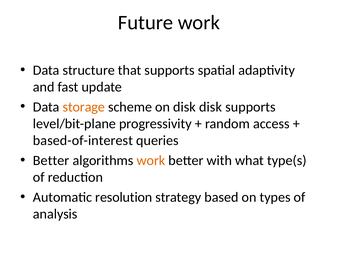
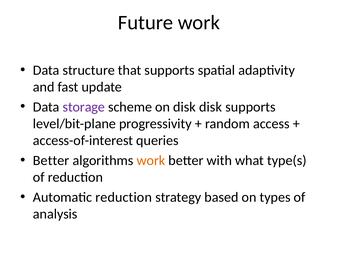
storage colour: orange -> purple
based-of-interest: based-of-interest -> access-of-interest
Automatic resolution: resolution -> reduction
